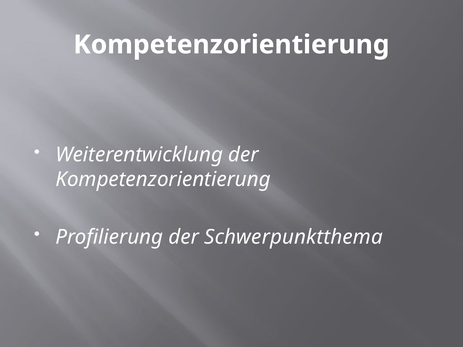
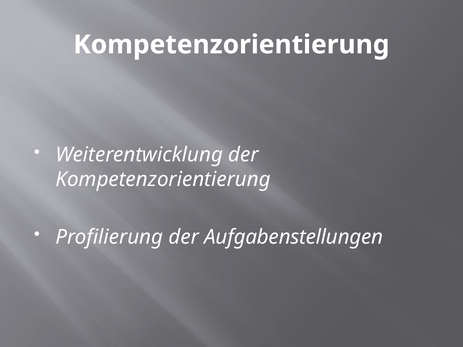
Schwerpunktthema: Schwerpunktthema -> Aufgabenstellungen
